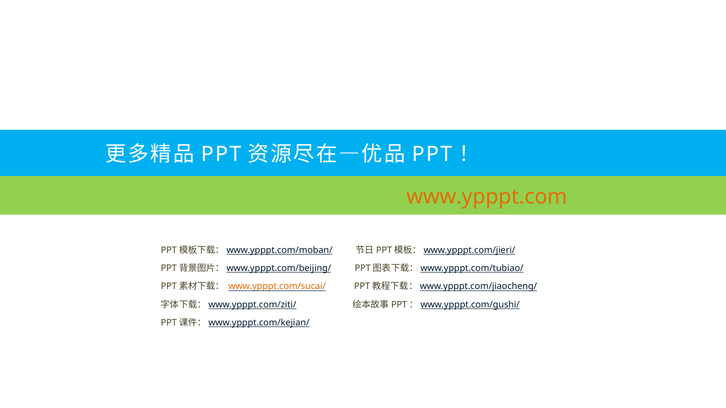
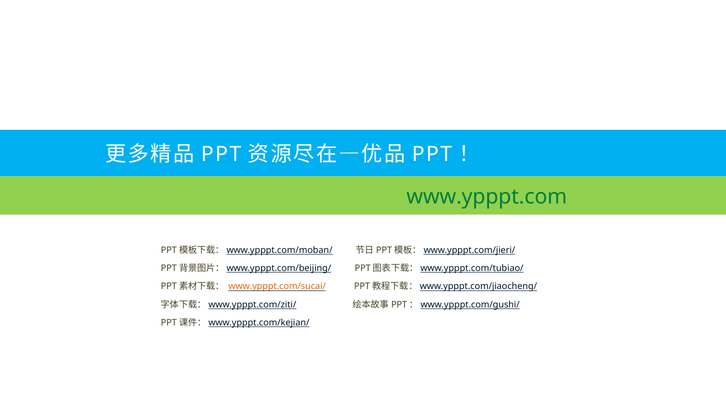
www.ypppt.com colour: orange -> green
